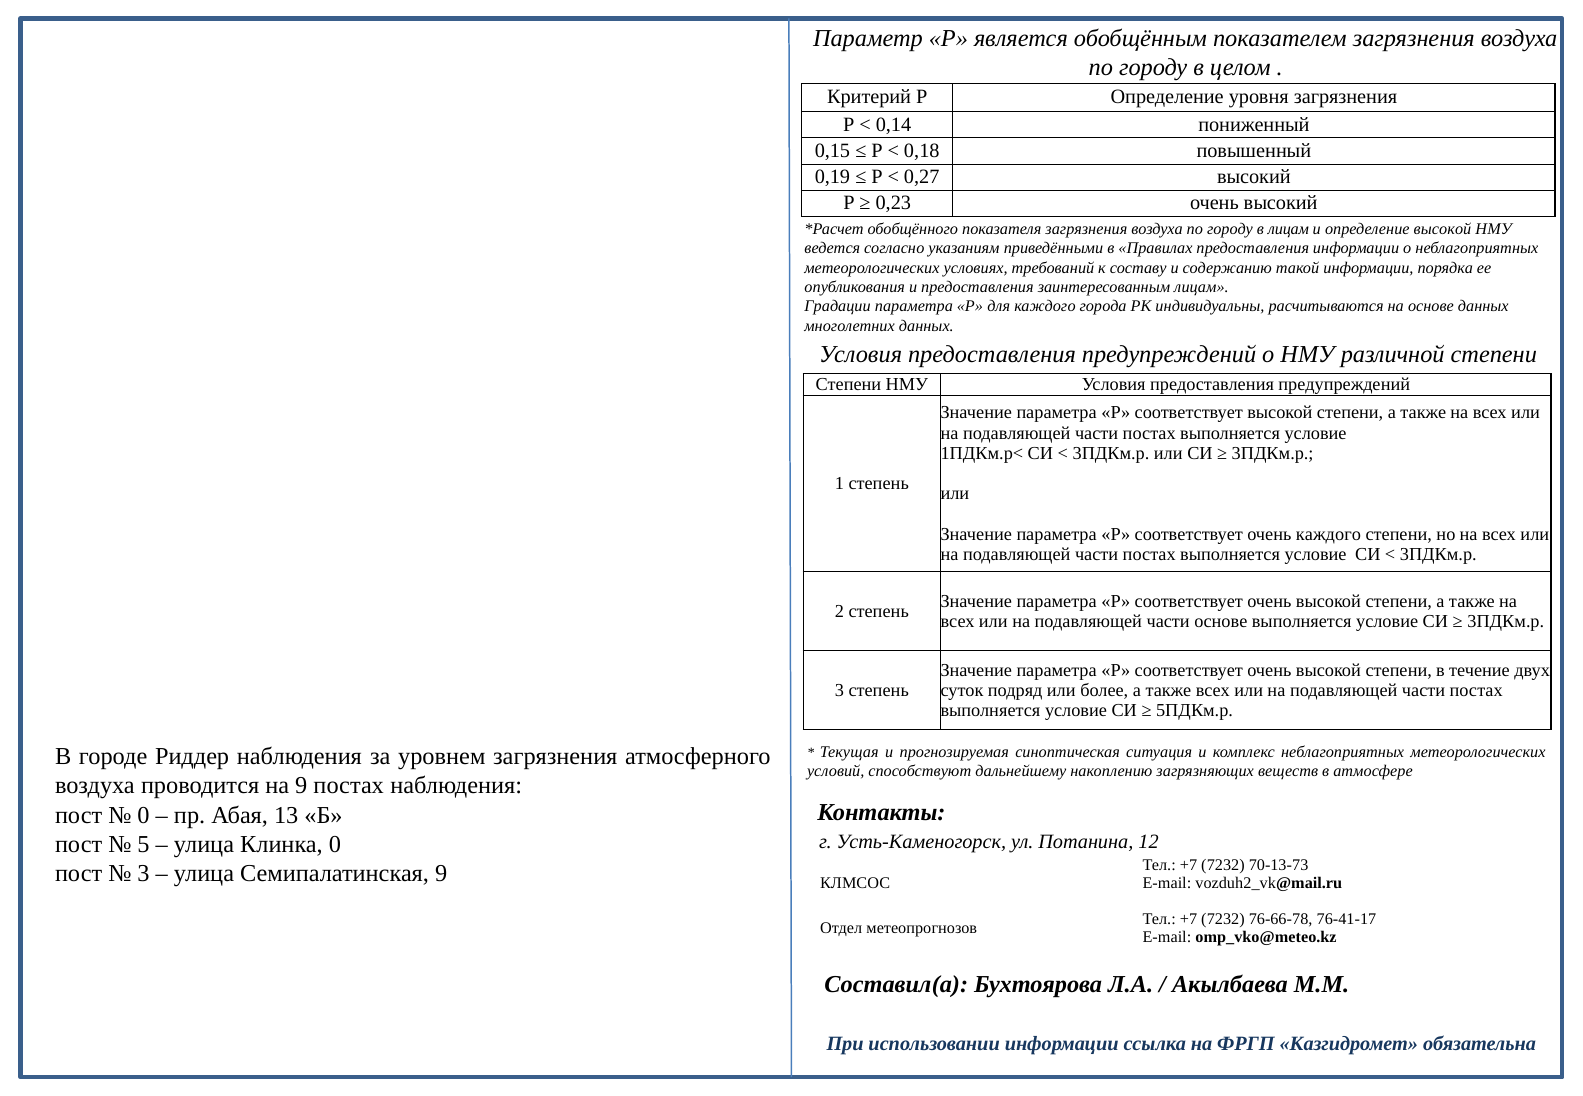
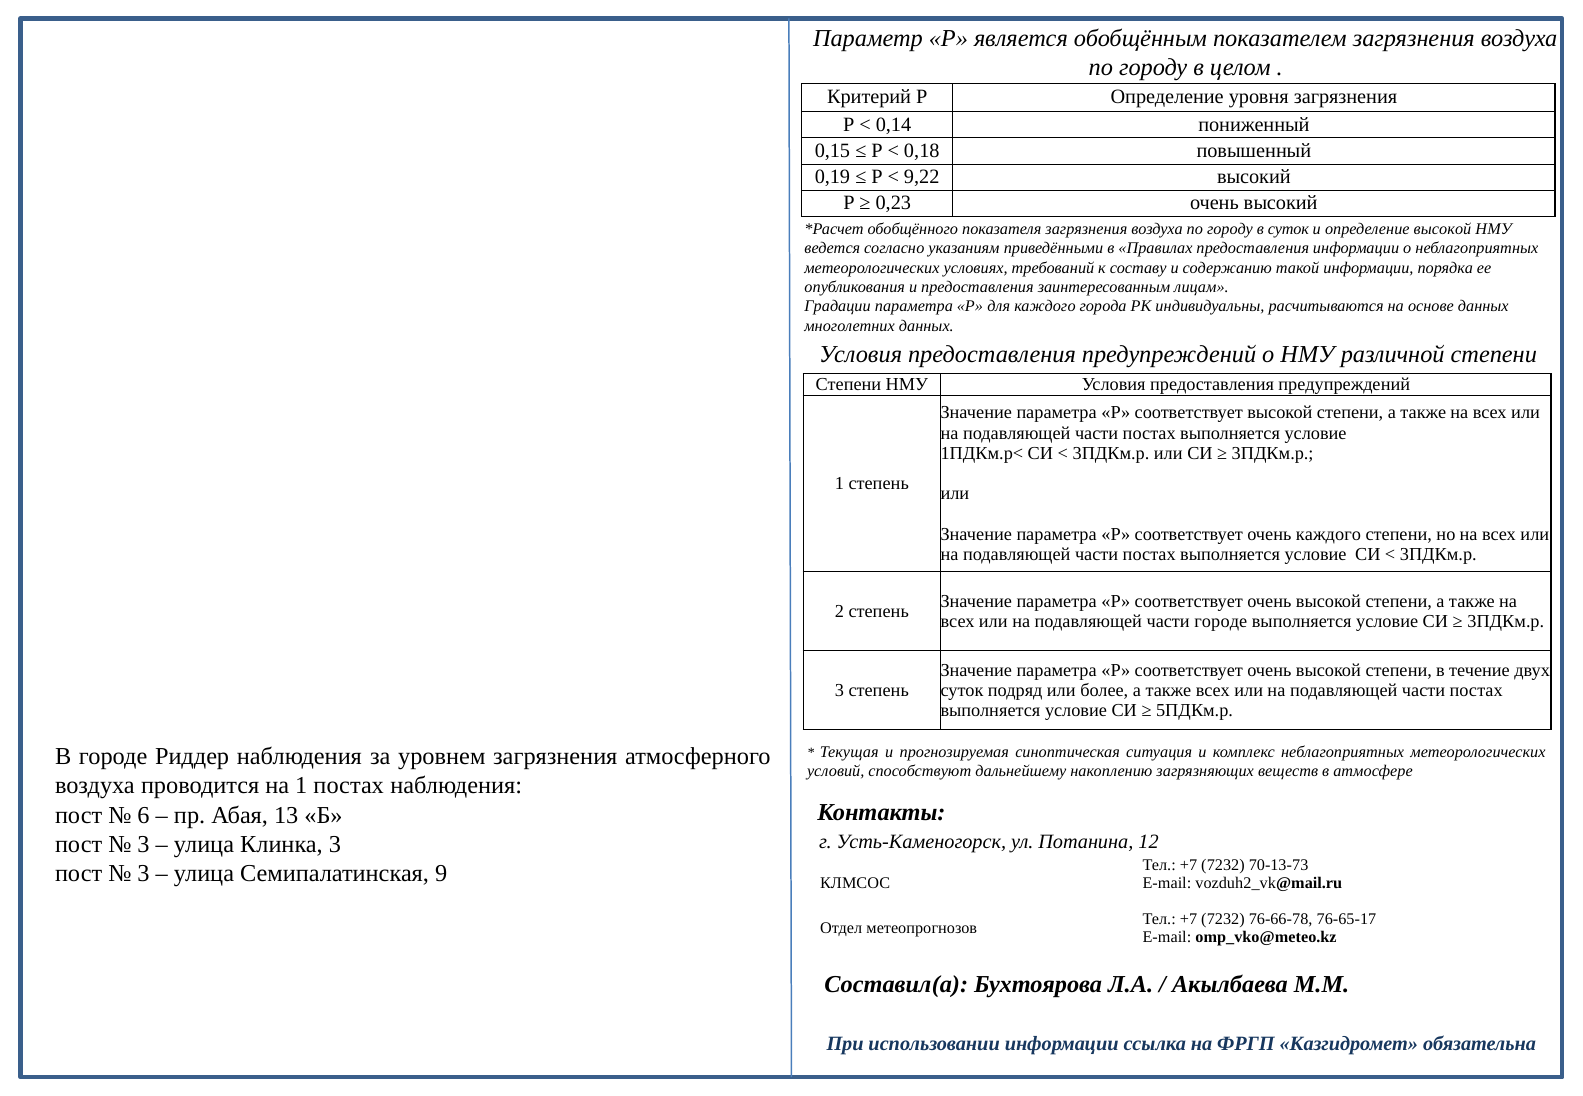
0,27: 0,27 -> 9,22
в лицам: лицам -> суток
части основе: основе -> городе
на 9: 9 -> 1
0 at (144, 815): 0 -> 6
5 at (144, 844): 5 -> 3
Клинка 0: 0 -> 3
76-41-17: 76-41-17 -> 76-65-17
